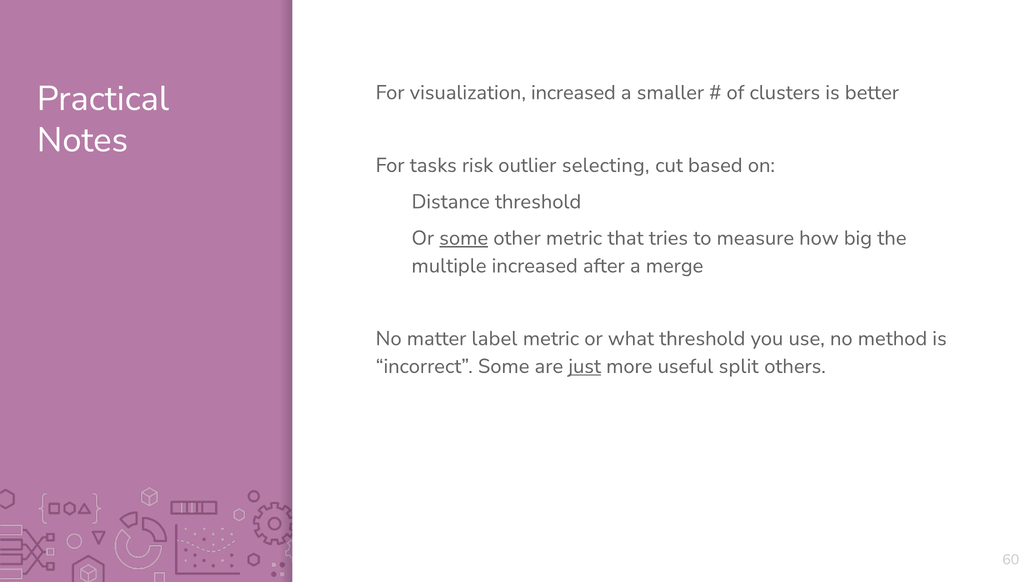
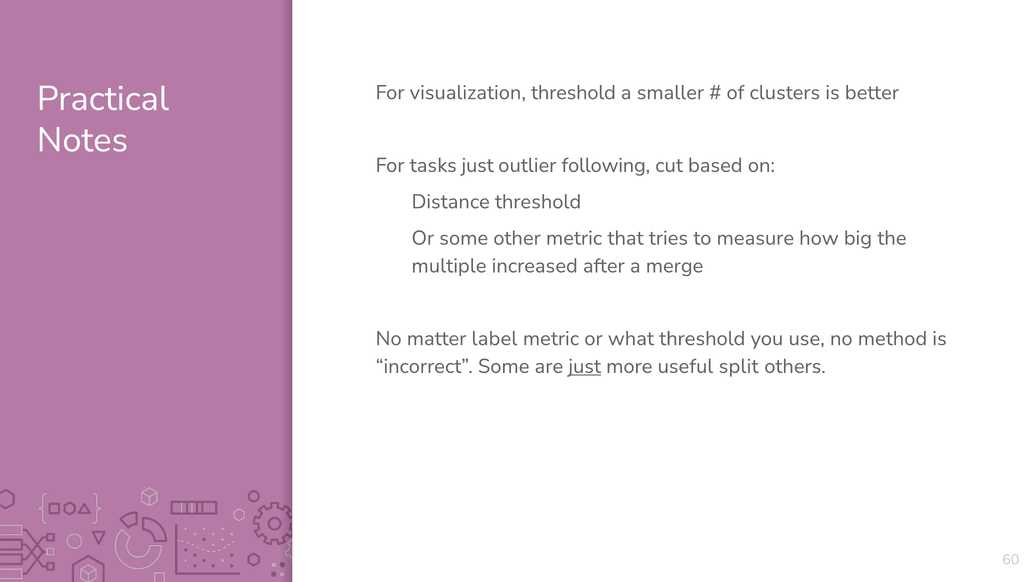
visualization increased: increased -> threshold
tasks risk: risk -> just
selecting: selecting -> following
some at (464, 238) underline: present -> none
